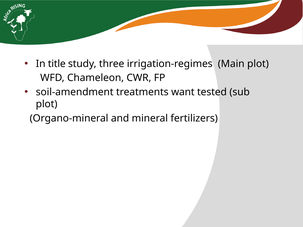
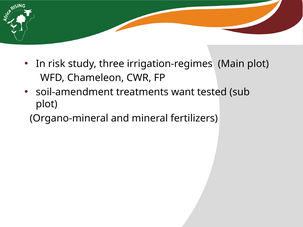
title: title -> risk
